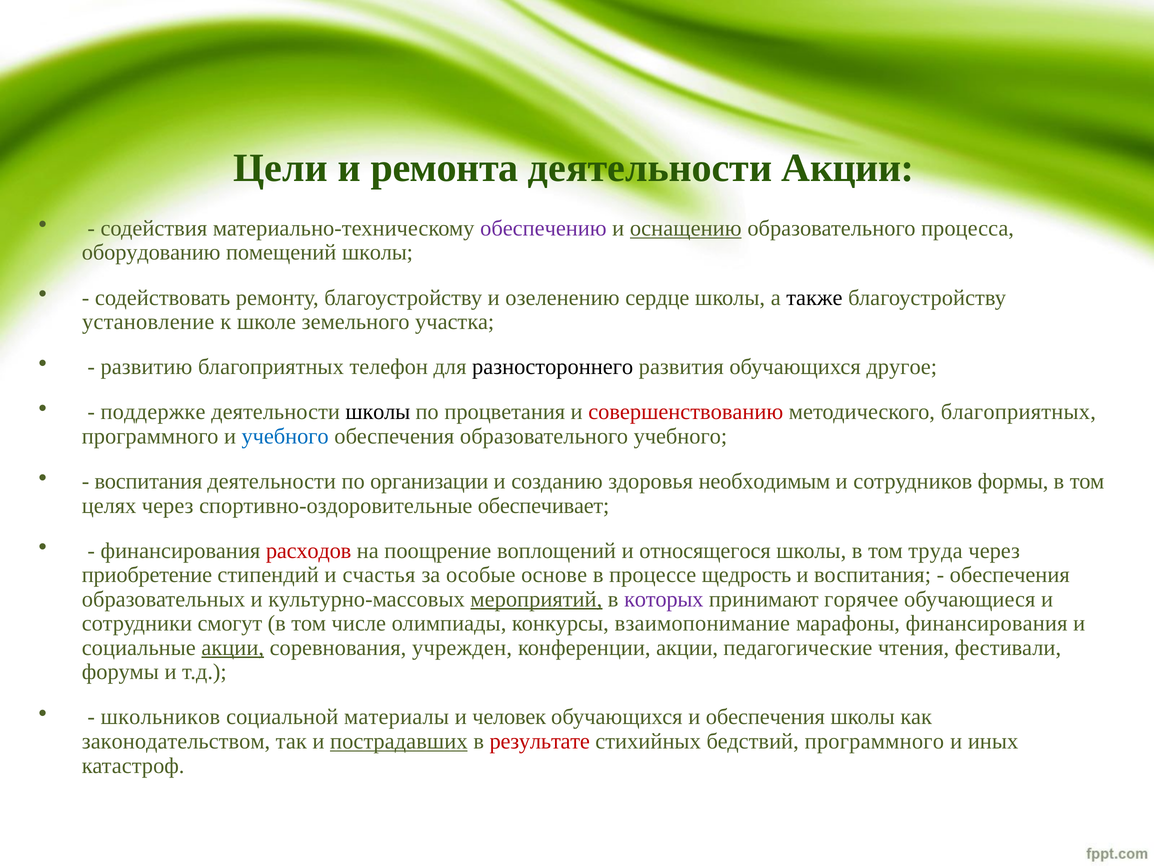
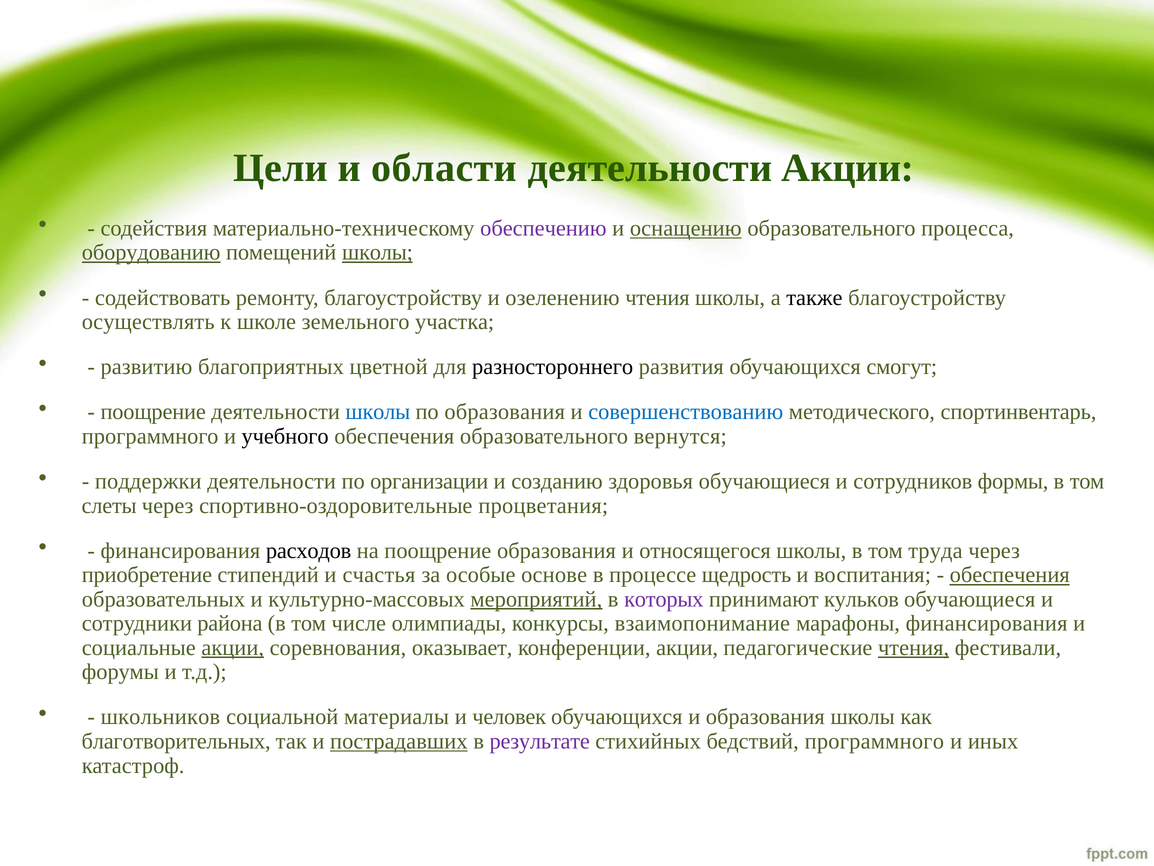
ремонта: ремонта -> области
оборудованию underline: none -> present
школы at (377, 252) underline: none -> present
озеленению сердце: сердце -> чтения
установление: установление -> осуществлять
телефон: телефон -> цветной
другое: другое -> смогут
поддержке at (153, 412): поддержке -> поощрение
школы at (378, 412) colour: black -> blue
по процветания: процветания -> образования
совершенствованию colour: red -> blue
методического благоприятных: благоприятных -> спортинвентарь
учебного at (285, 436) colour: blue -> black
образовательного учебного: учебного -> вернутся
воспитания at (148, 481): воспитания -> поддержки
здоровья необходимым: необходимым -> обучающиеся
целях: целях -> слеты
обеспечивает: обеспечивает -> процветания
расходов colour: red -> black
поощрение воплощений: воплощений -> образования
обеспечения at (1010, 575) underline: none -> present
горячее: горячее -> кульков
смогут: смогут -> района
учрежден: учрежден -> оказывает
чтения at (914, 647) underline: none -> present
и обеспечения: обеспечения -> образования
законодательством: законодательством -> благотворительных
результате colour: red -> purple
